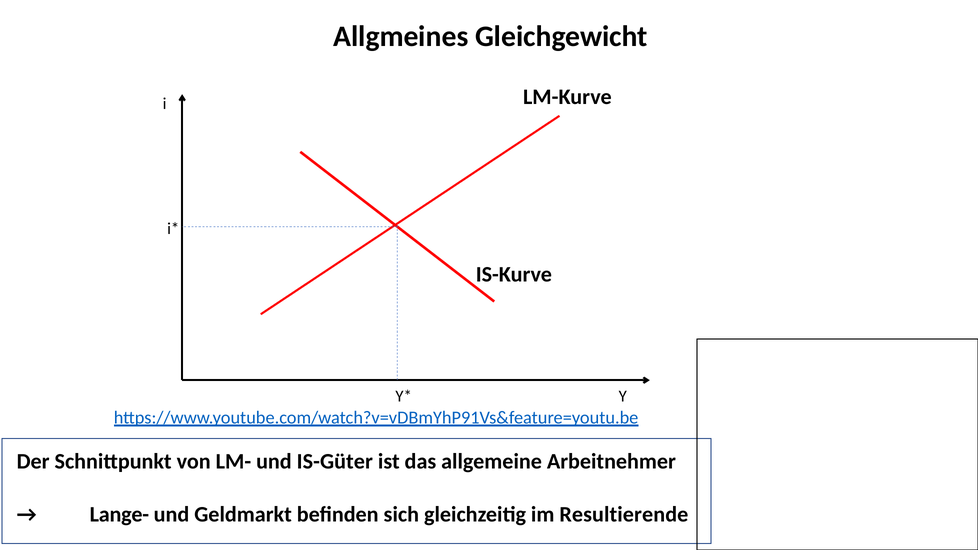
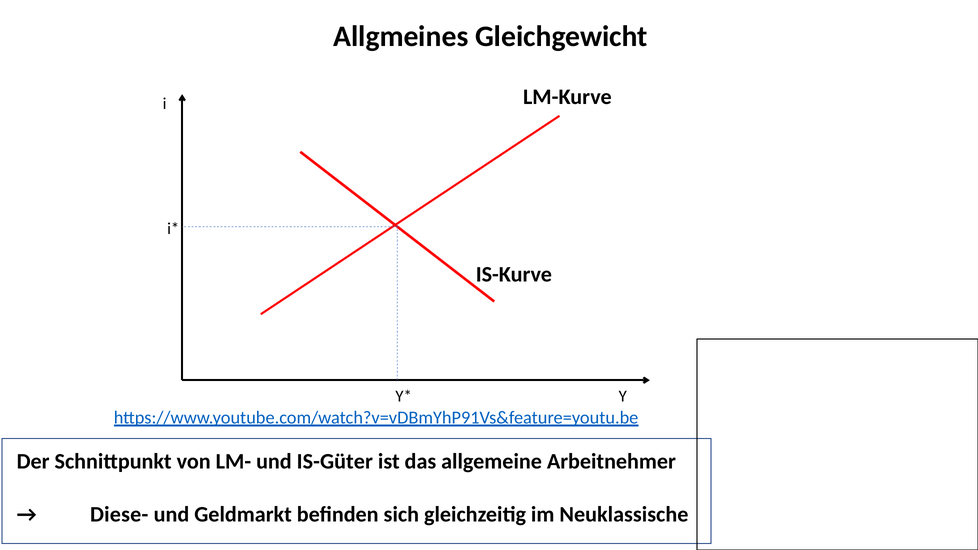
Lange-: Lange- -> Diese-
Resultierende: Resultierende -> Neuklassische
